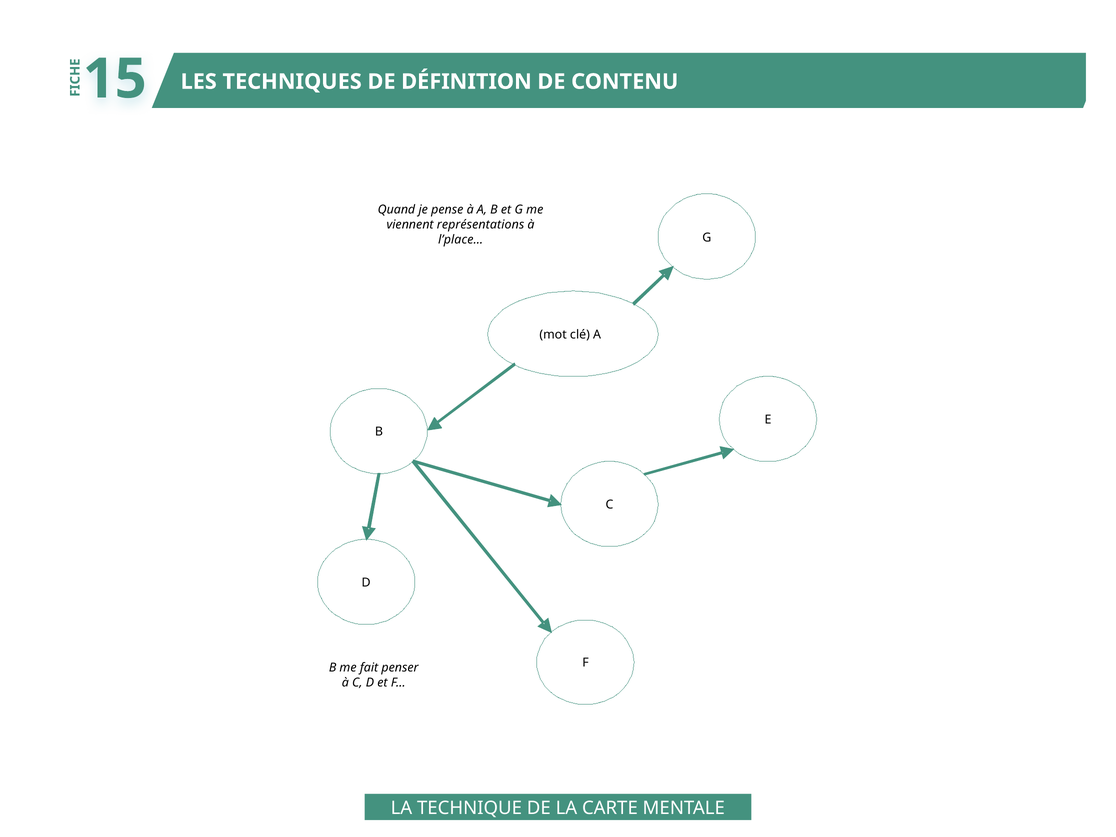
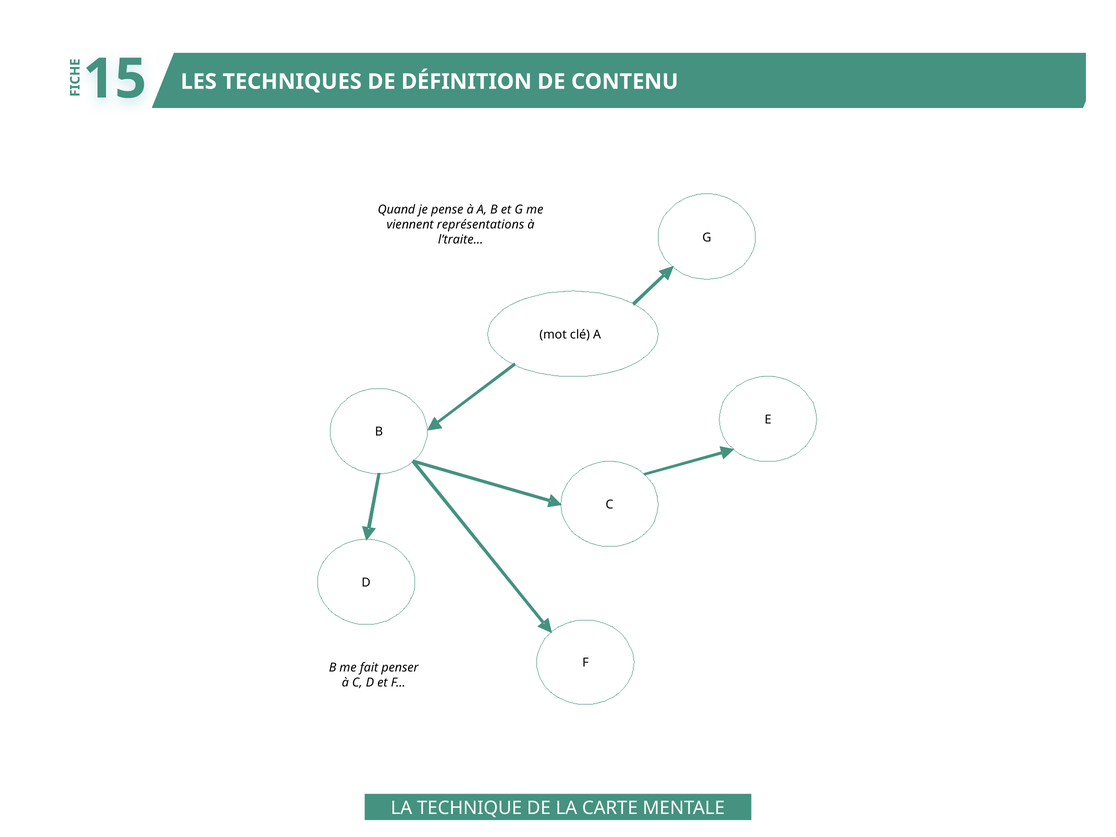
l’place…: l’place… -> l’traite…
